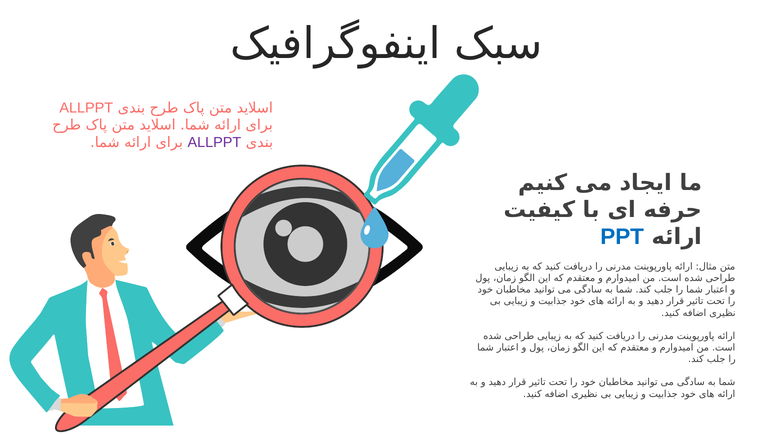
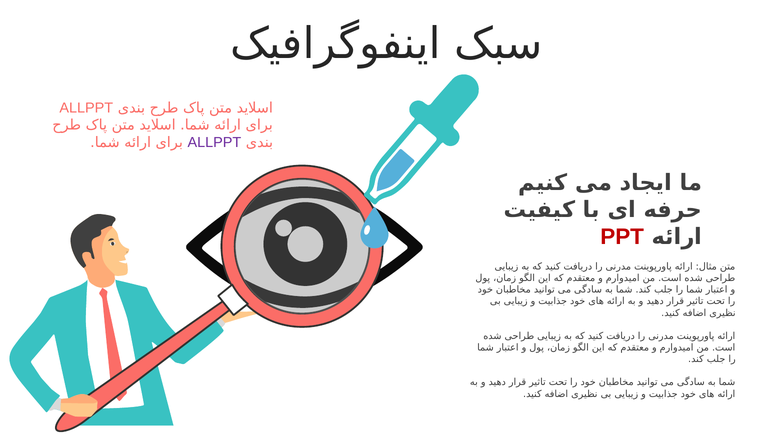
PPT colour: blue -> red
